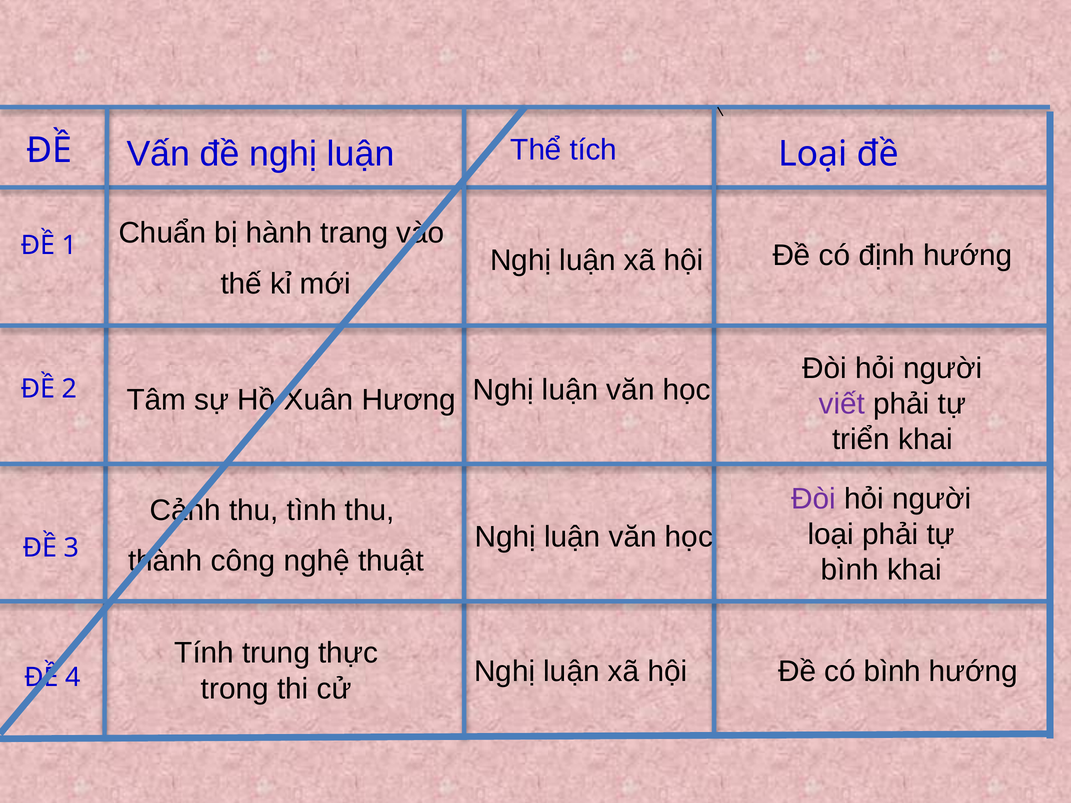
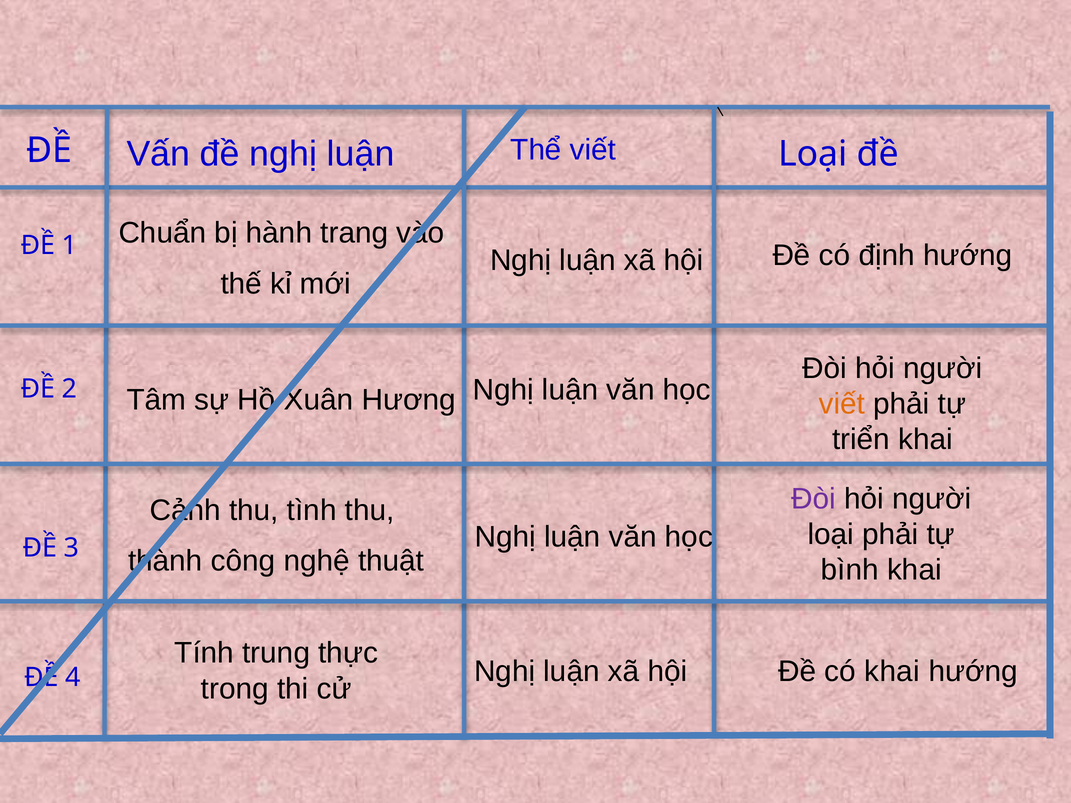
tích at (593, 150): tích -> viết
viết at (842, 404) colour: purple -> orange
có bình: bình -> khai
